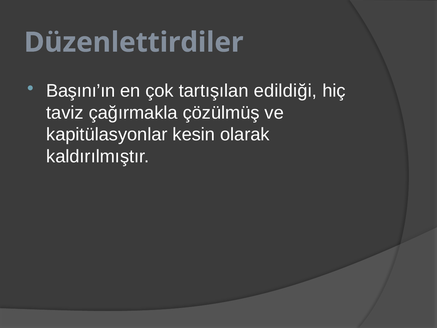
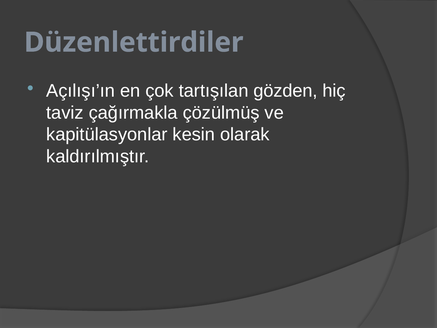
Başını’ın: Başını’ın -> Açılışı’ın
edildiği: edildiği -> gözden
